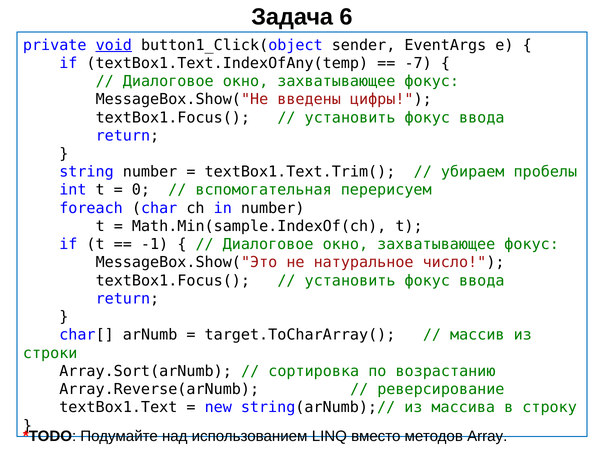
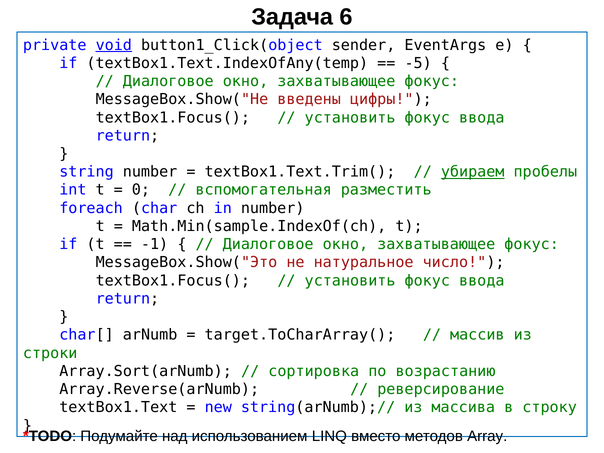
-7: -7 -> -5
убираем underline: none -> present
перерисуем: перерисуем -> разместить
